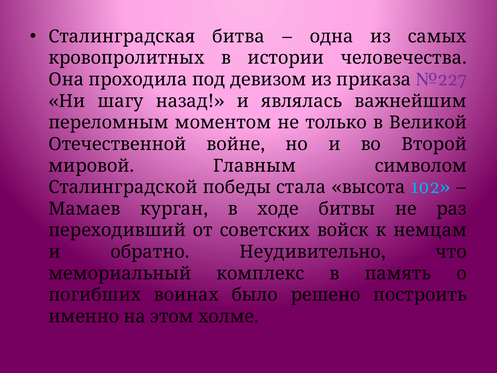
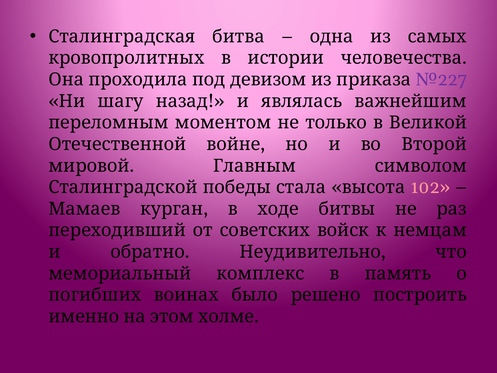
102 colour: light blue -> pink
